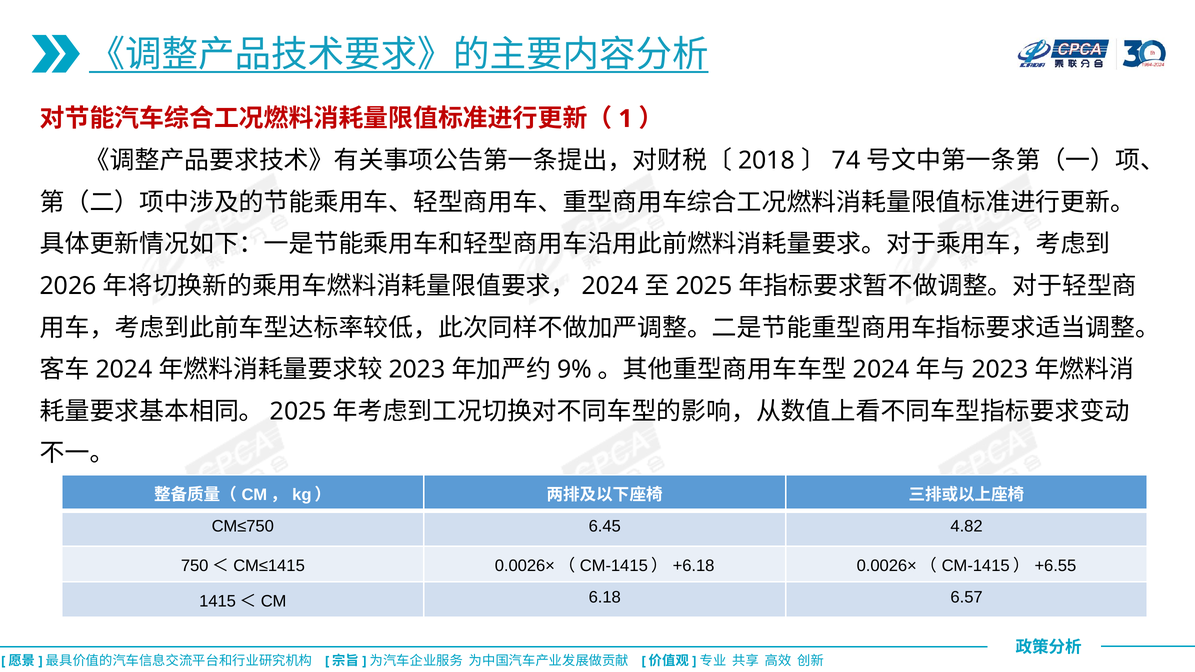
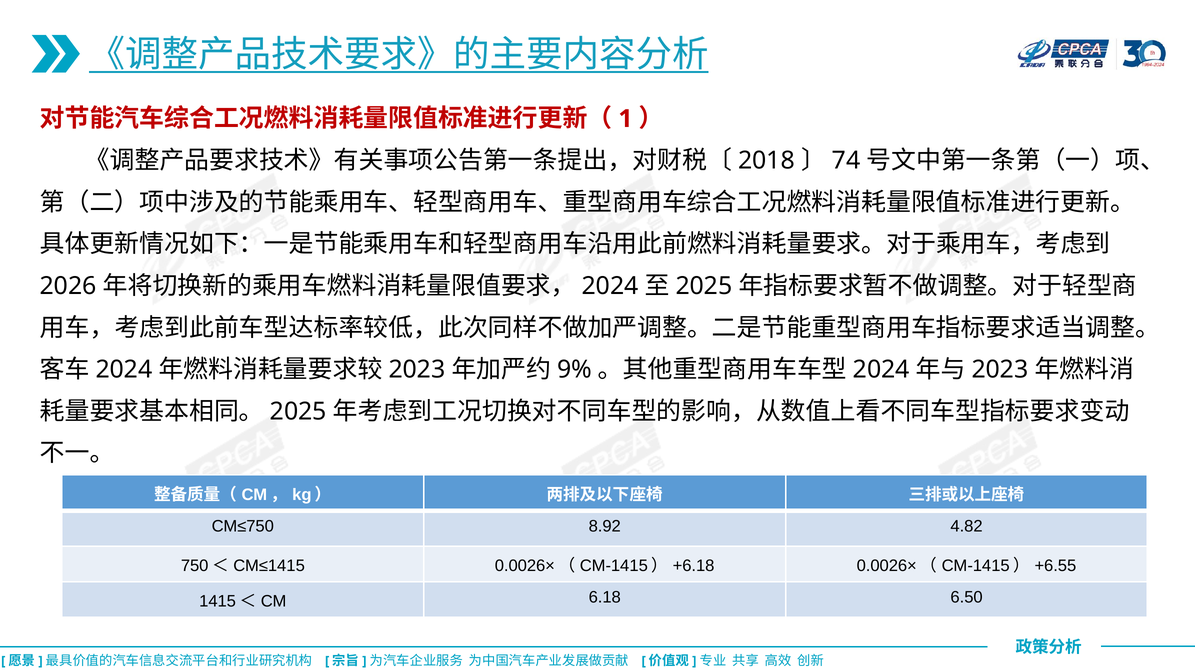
6.45: 6.45 -> 8.92
6.57: 6.57 -> 6.50
